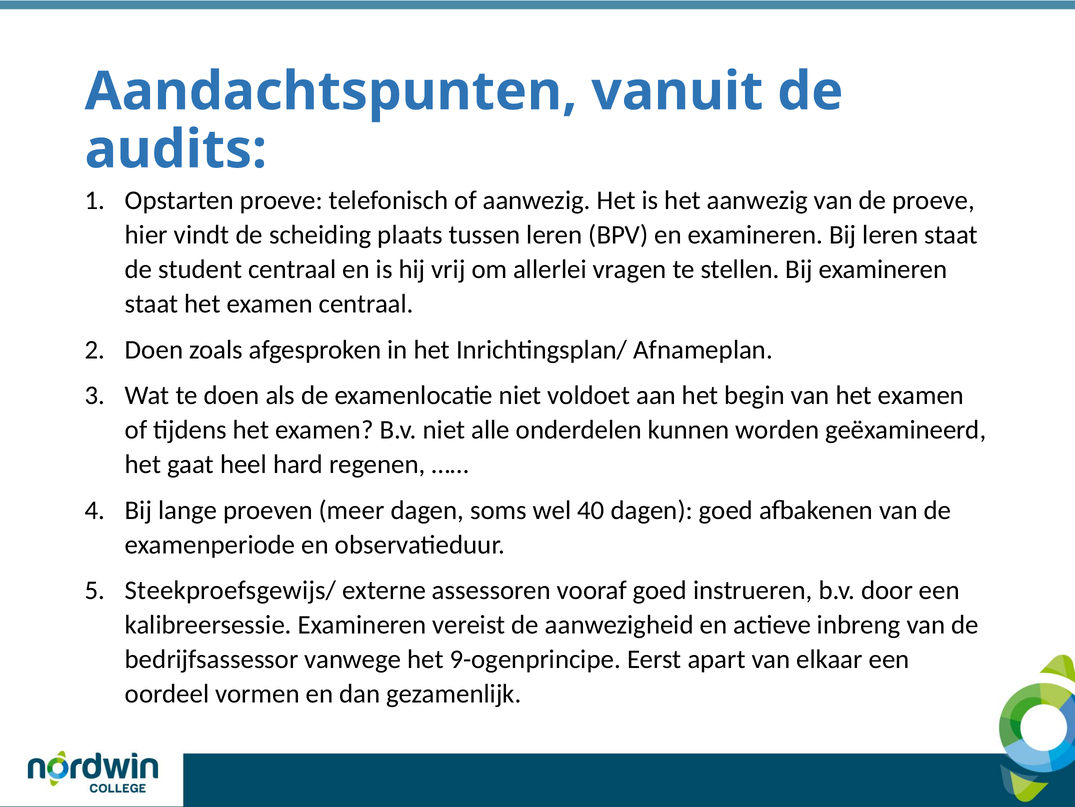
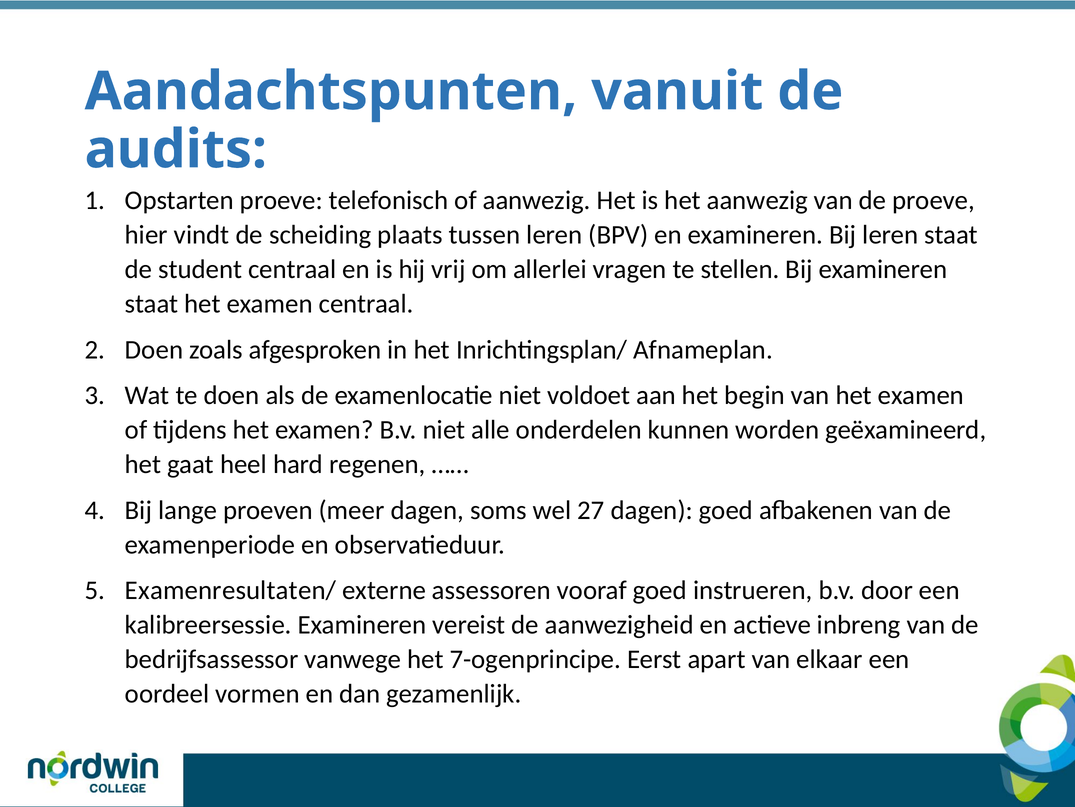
40: 40 -> 27
Steekproefsgewijs/: Steekproefsgewijs/ -> Examenresultaten/
9-ogenprincipe: 9-ogenprincipe -> 7-ogenprincipe
